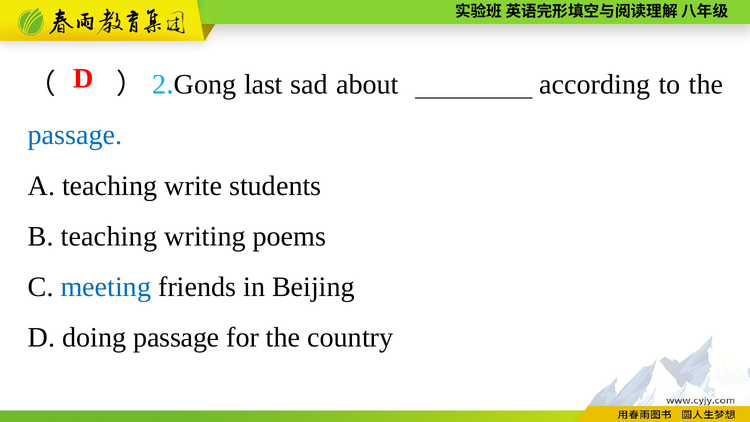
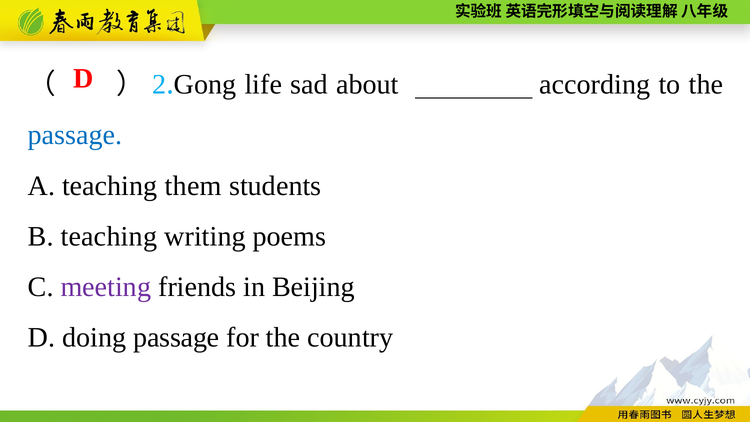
last: last -> life
write: write -> them
meeting colour: blue -> purple
